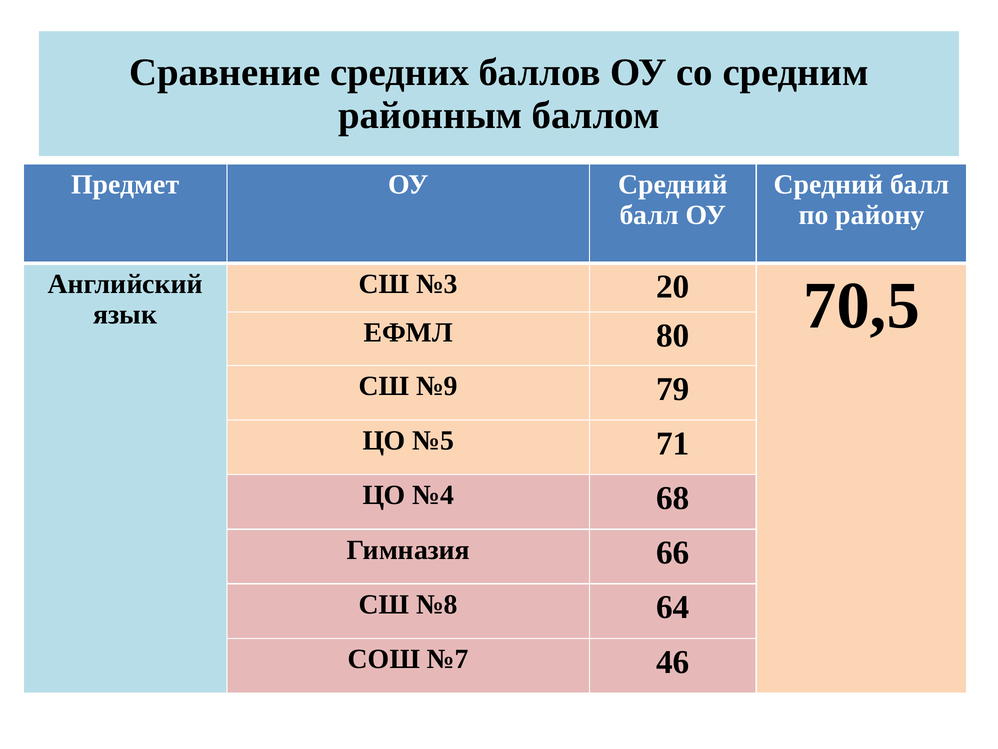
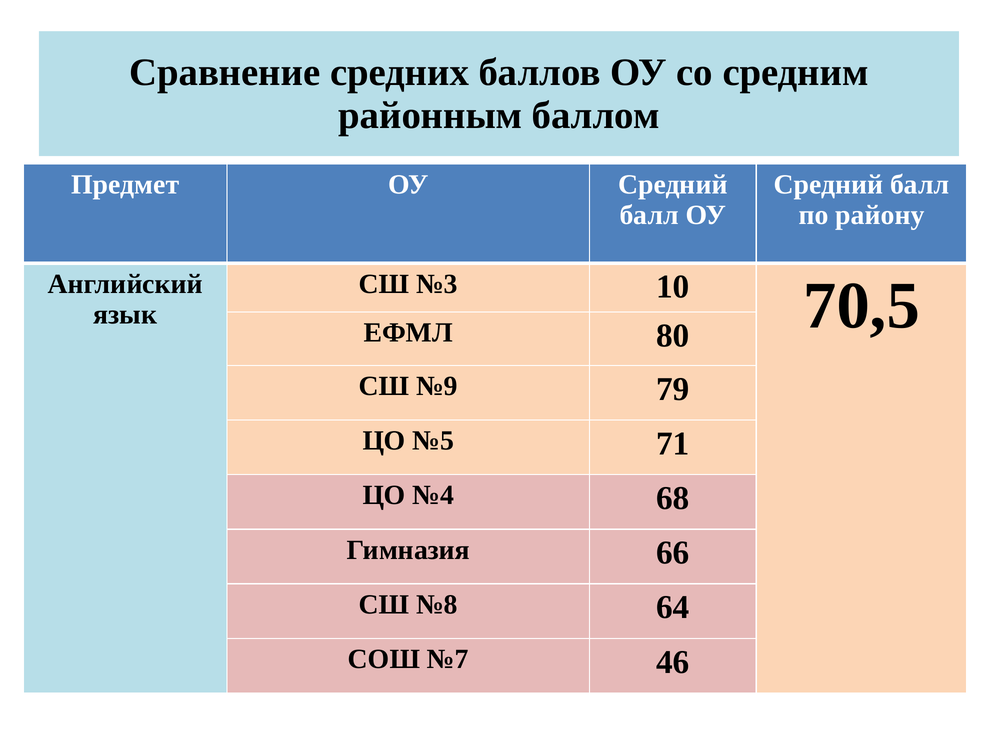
20: 20 -> 10
